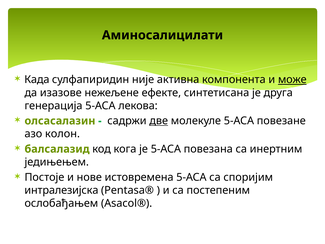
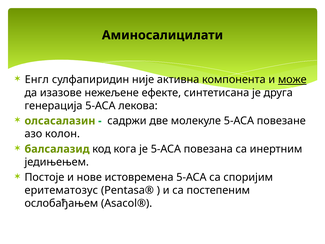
Када: Када -> Енгл
две underline: present -> none
интралезијска: интралезијска -> еритематозус
